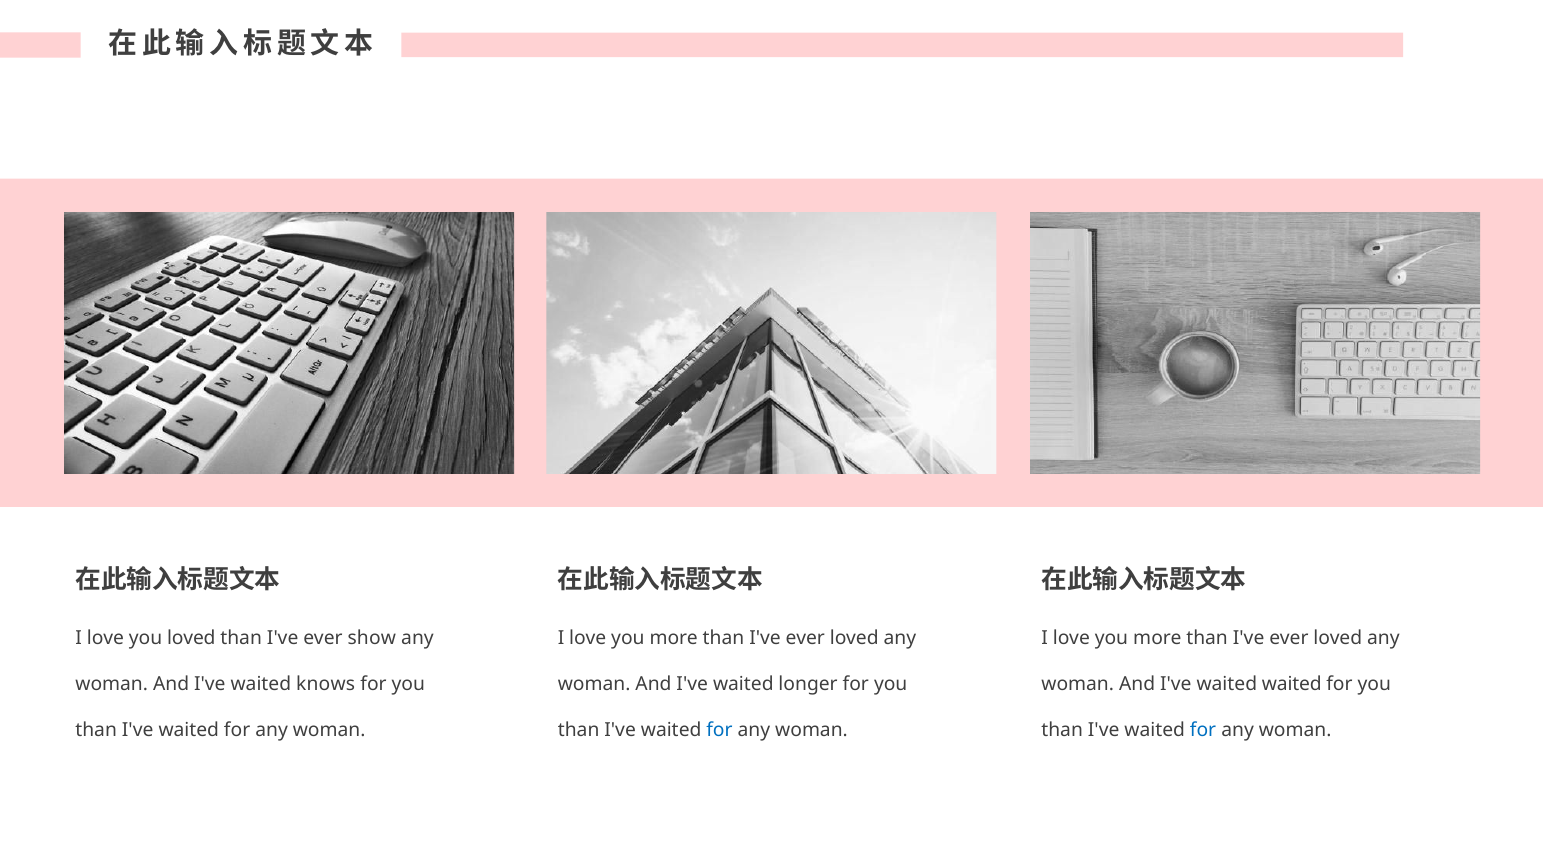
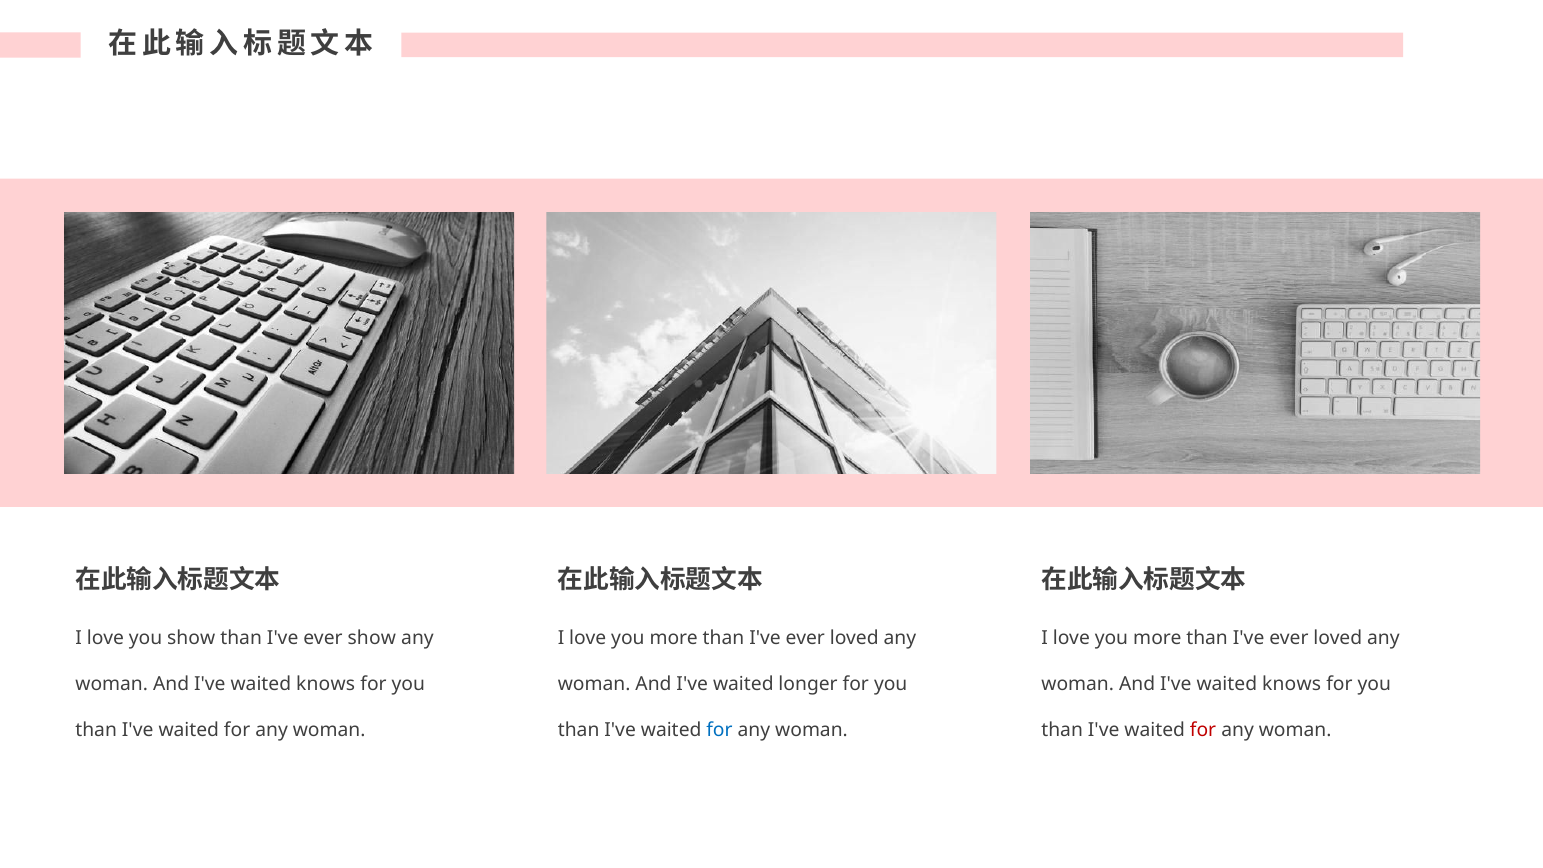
you loved: loved -> show
waited at (1292, 684): waited -> knows
for at (1203, 730) colour: blue -> red
